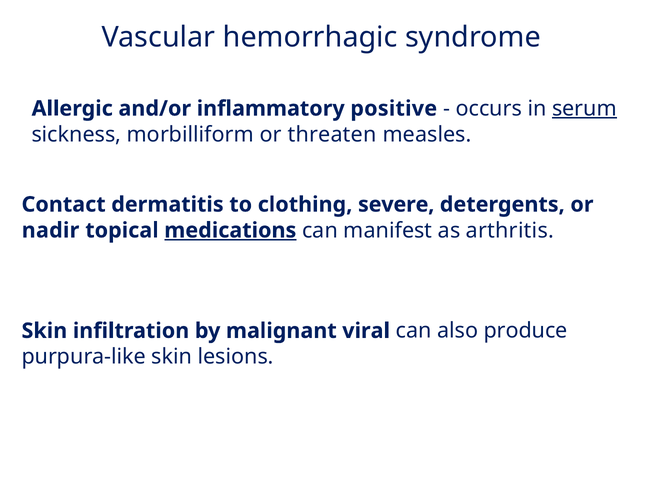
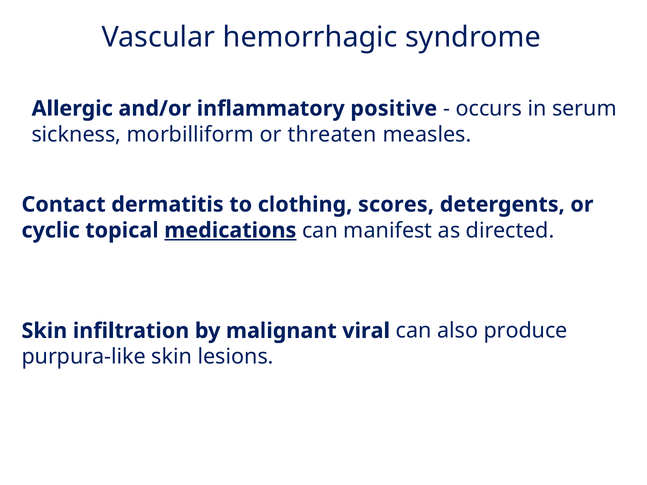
serum underline: present -> none
severe: severe -> scores
nadir: nadir -> cyclic
arthritis: arthritis -> directed
